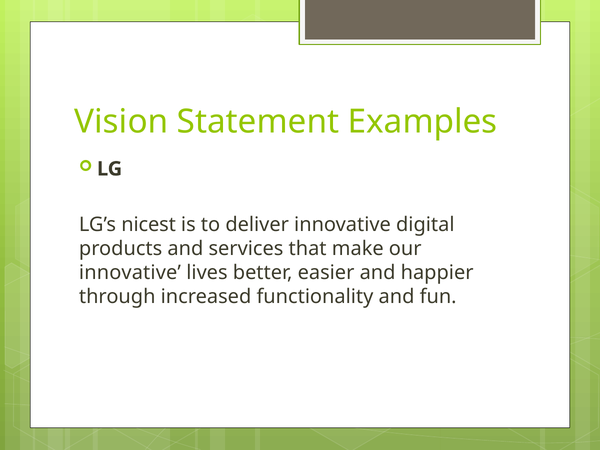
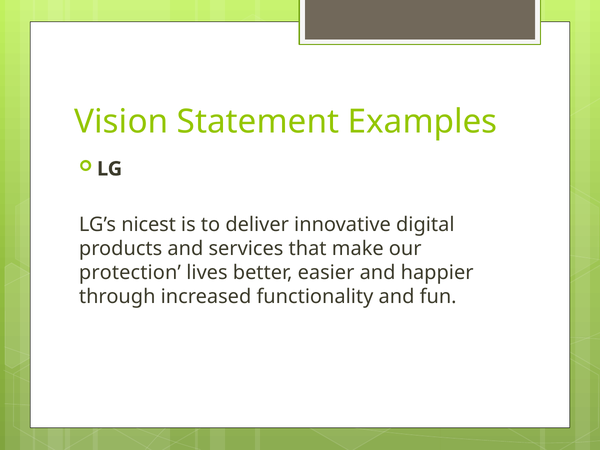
innovative at (130, 273): innovative -> protection
